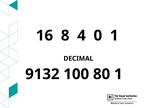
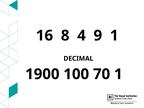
0: 0 -> 9
9132: 9132 -> 1900
80: 80 -> 70
